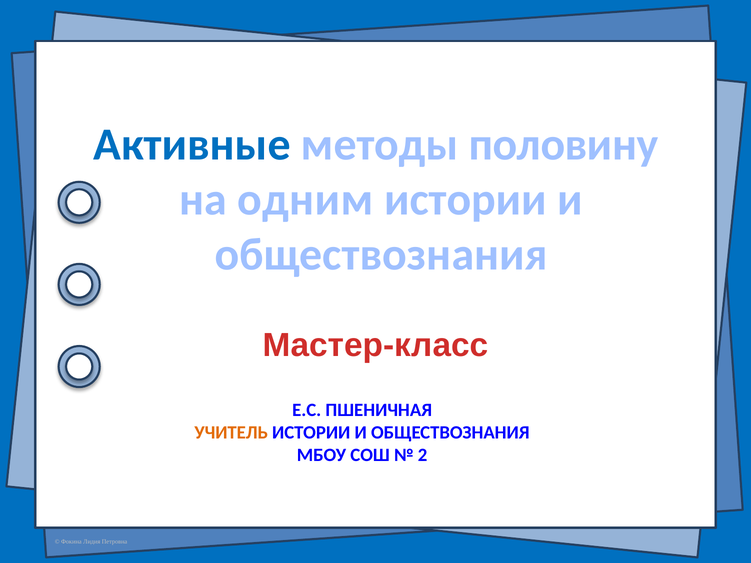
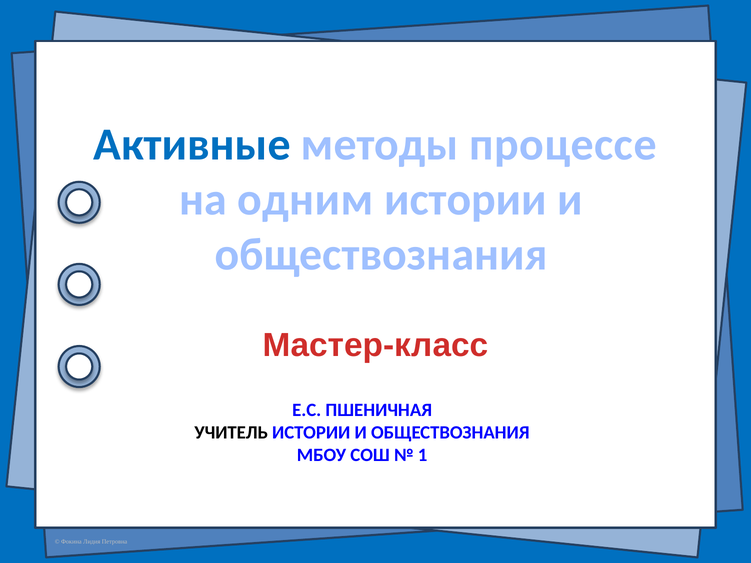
половину: половину -> процессе
УЧИТЕЛЬ colour: orange -> black
2: 2 -> 1
